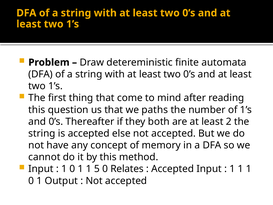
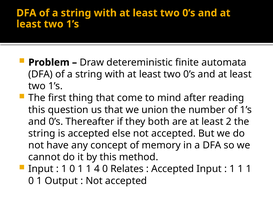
paths: paths -> union
5: 5 -> 4
